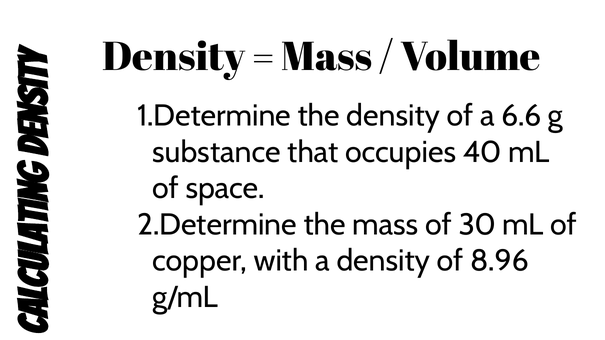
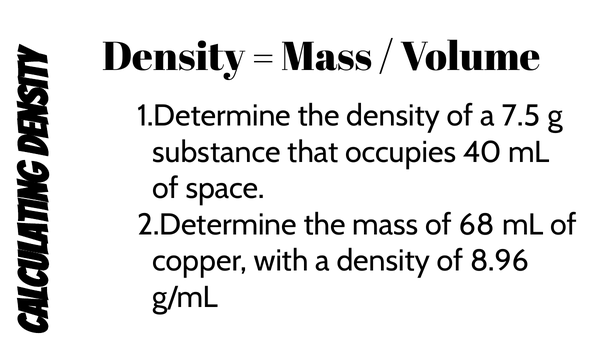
6.6: 6.6 -> 7.5
30: 30 -> 68
